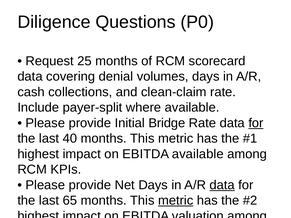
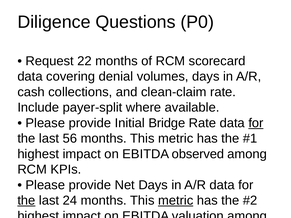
25: 25 -> 22
40: 40 -> 56
EBITDA available: available -> observed
data at (222, 185) underline: present -> none
the at (26, 201) underline: none -> present
65: 65 -> 24
